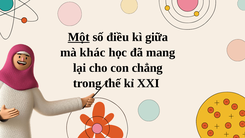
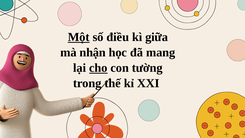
khác: khác -> nhận
cho underline: none -> present
chẳng: chẳng -> tường
